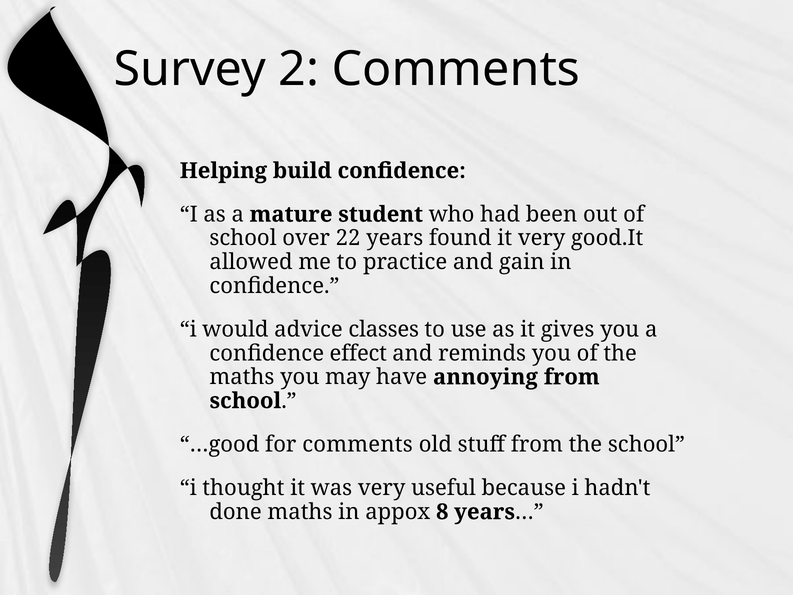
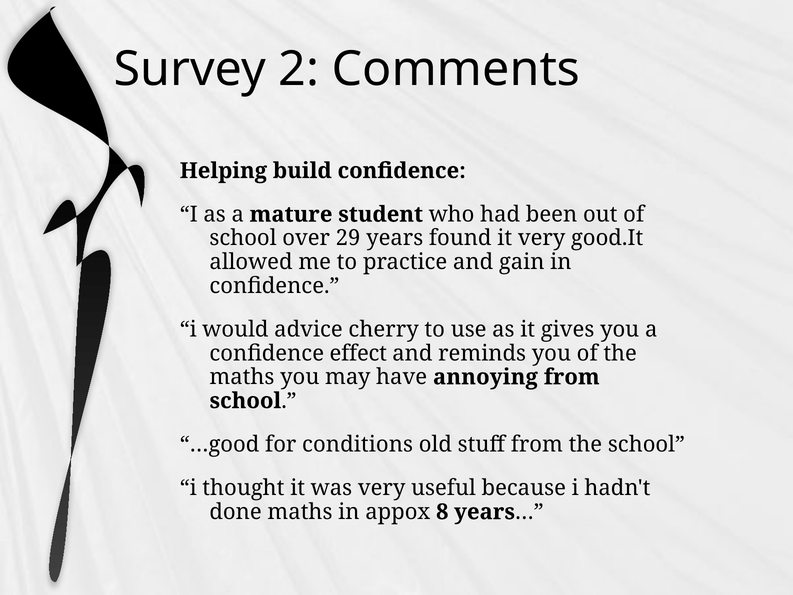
22: 22 -> 29
classes: classes -> cherry
for comments: comments -> conditions
